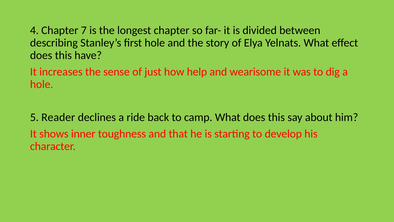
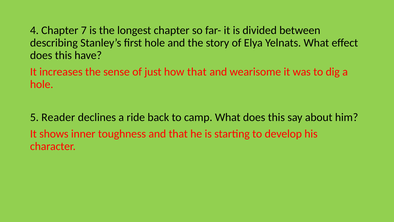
how help: help -> that
